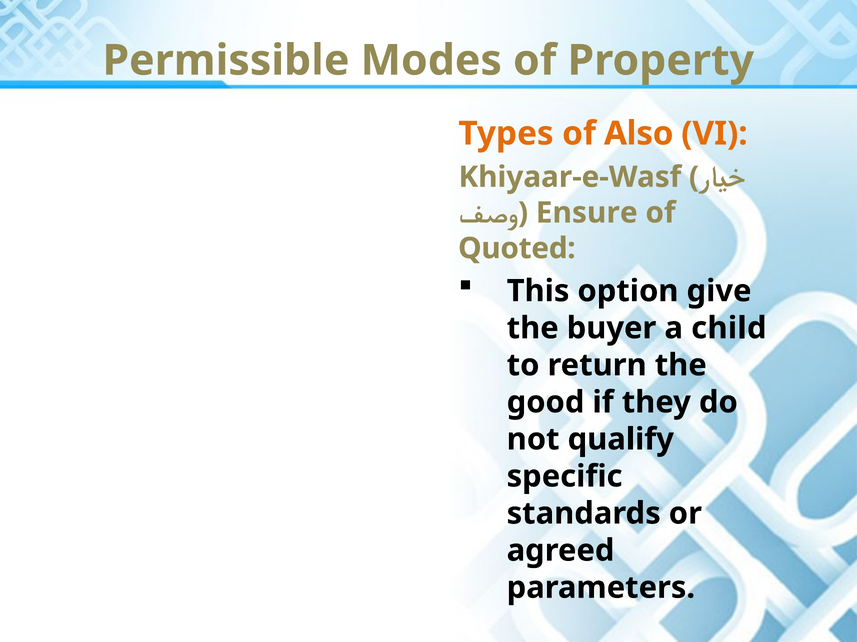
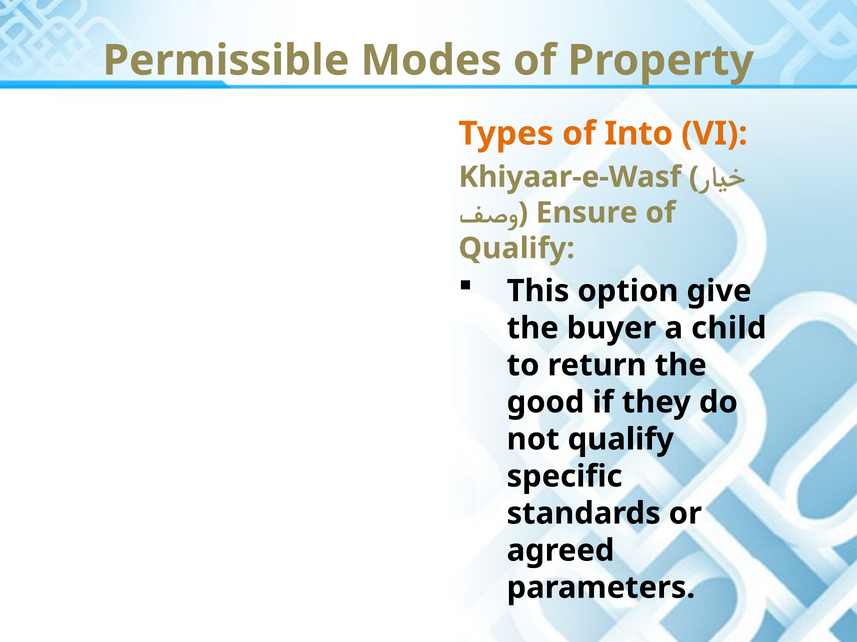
Also: Also -> Into
Quoted at (517, 249): Quoted -> Qualify
